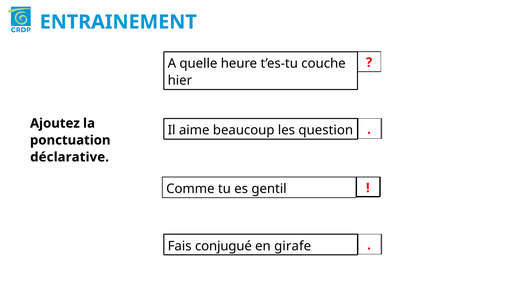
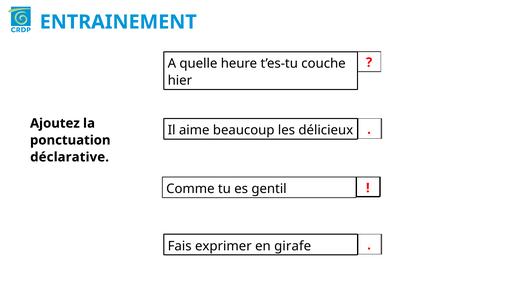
question: question -> délicieux
conjugué: conjugué -> exprimer
